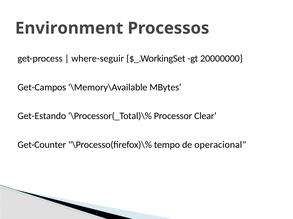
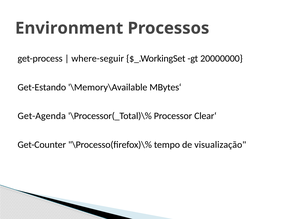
Get-Campos: Get-Campos -> Get-Estando
Get-Estando: Get-Estando -> Get-Agenda
operacional: operacional -> visualização
